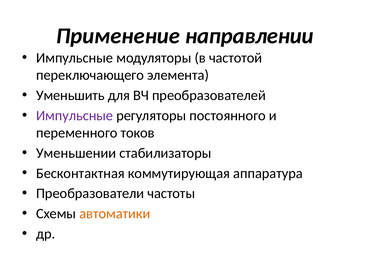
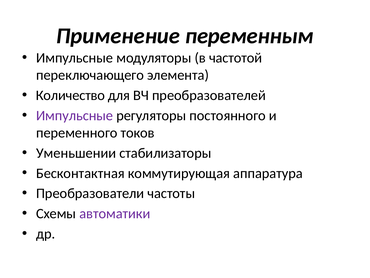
направлении: направлении -> переменным
Уменьшить: Уменьшить -> Количество
автоматики colour: orange -> purple
